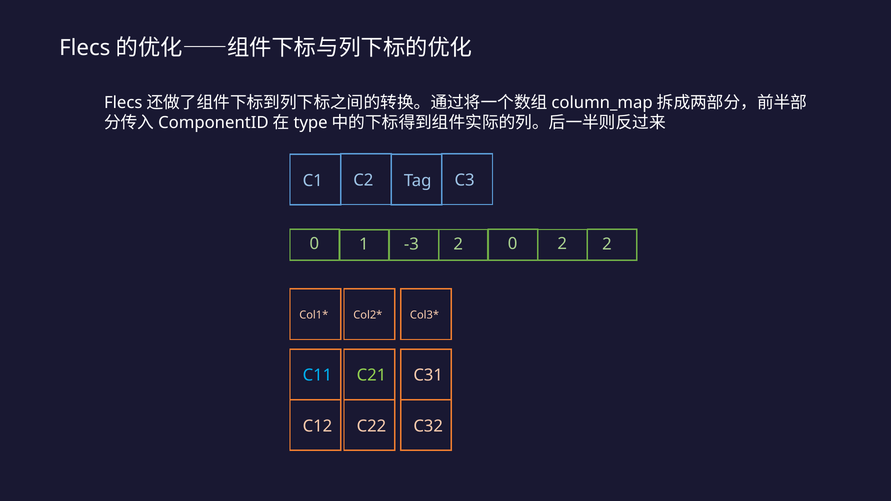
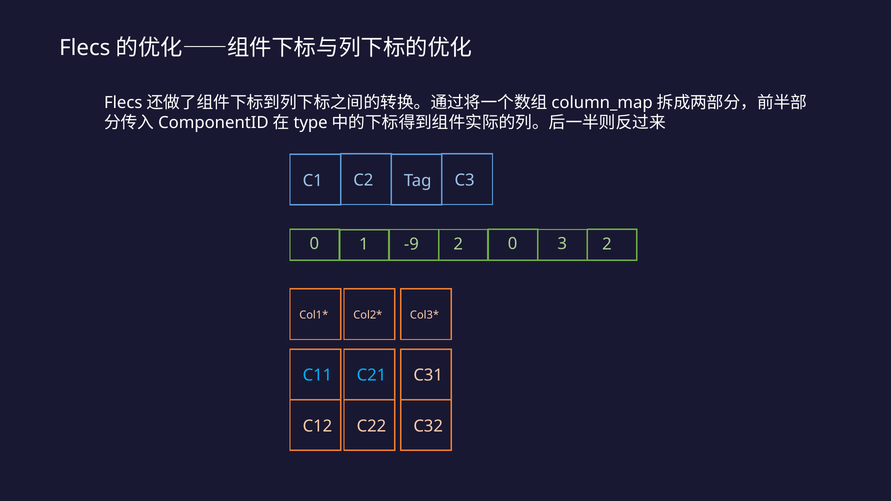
-3: -3 -> -9
0 2: 2 -> 3
C21 colour: light green -> light blue
